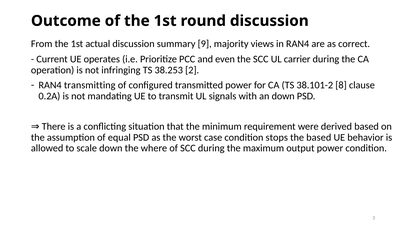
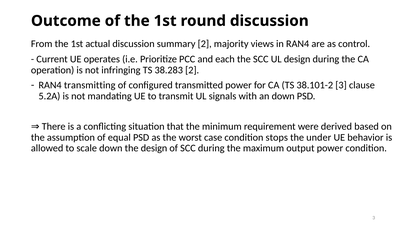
summary 9: 9 -> 2
correct: correct -> control
even: even -> each
UL carrier: carrier -> design
38.253: 38.253 -> 38.283
38.101-2 8: 8 -> 3
0.2A: 0.2A -> 5.2A
the based: based -> under
the where: where -> design
